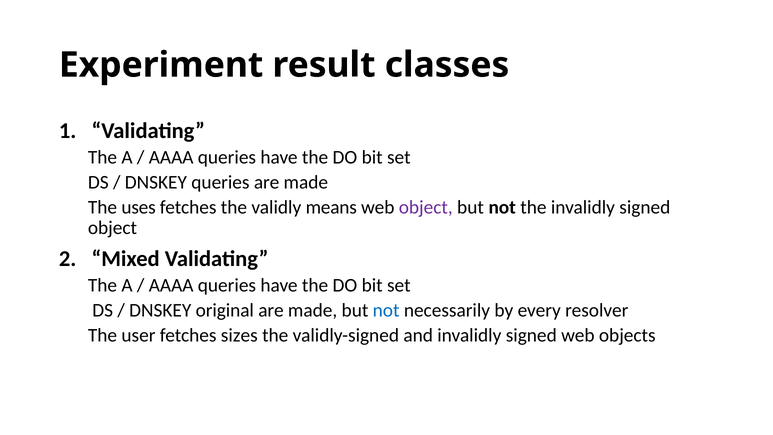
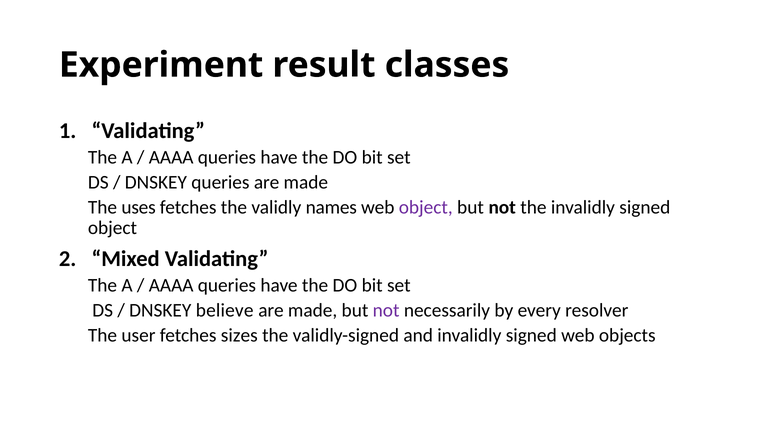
means: means -> names
original: original -> believe
not at (386, 310) colour: blue -> purple
